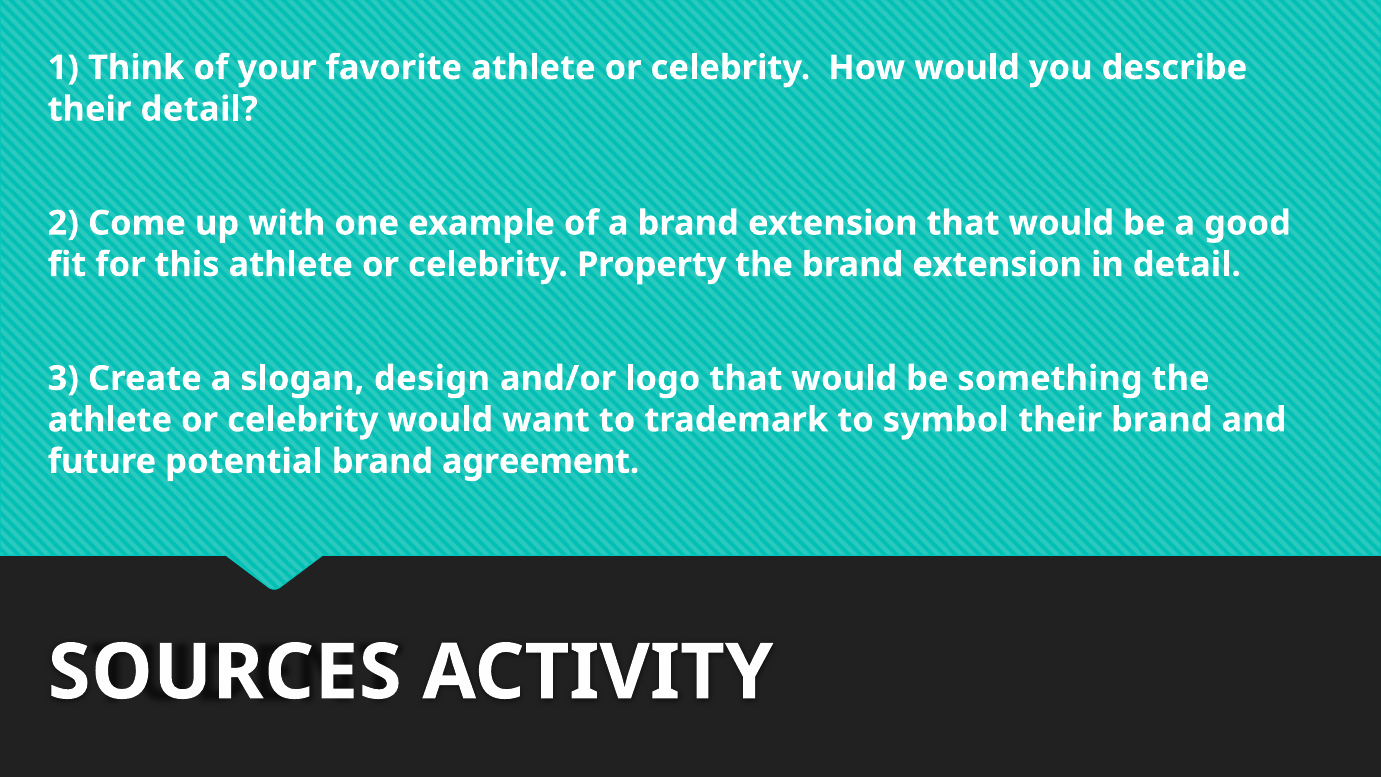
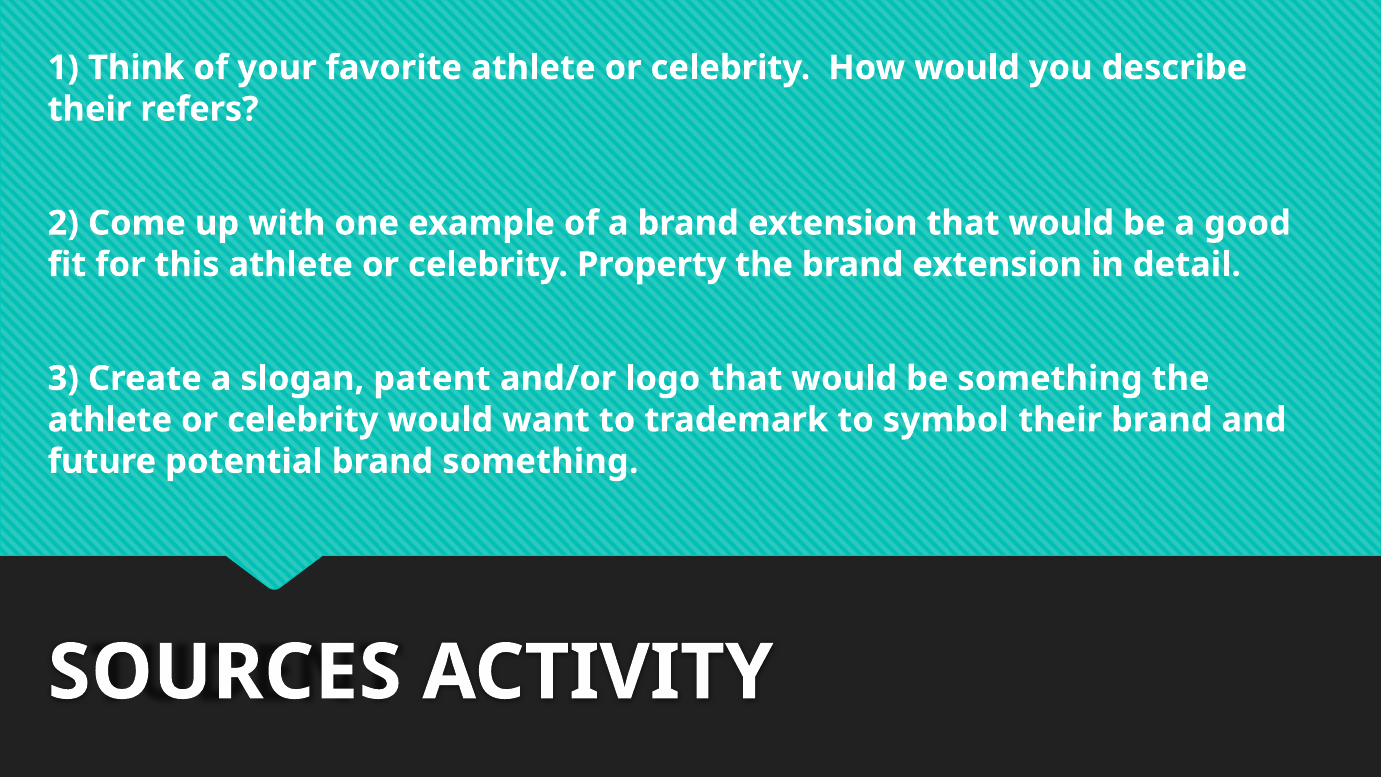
their detail: detail -> refers
design: design -> patent
brand agreement: agreement -> something
